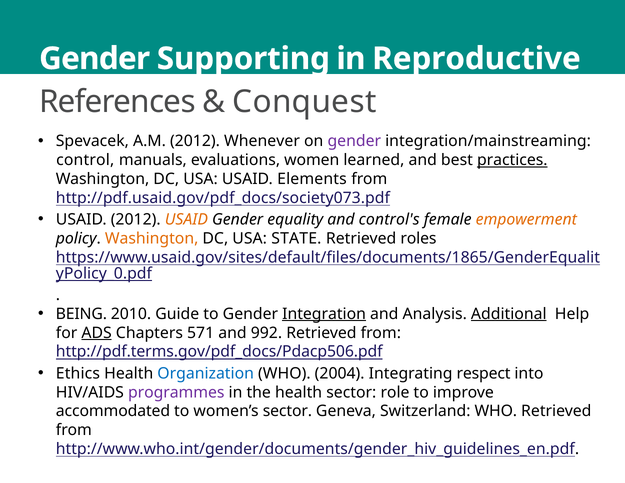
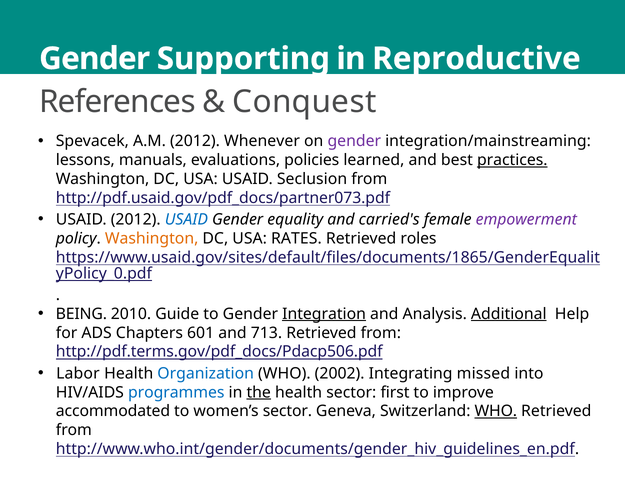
control: control -> lessons
women: women -> policies
Elements: Elements -> Seclusion
http://pdf.usaid.gov/pdf_docs/society073.pdf: http://pdf.usaid.gov/pdf_docs/society073.pdf -> http://pdf.usaid.gov/pdf_docs/partner073.pdf
USAID at (186, 220) colour: orange -> blue
control's: control's -> carried's
empowerment colour: orange -> purple
STATE: STATE -> RATES
ADS underline: present -> none
571: 571 -> 601
992: 992 -> 713
Ethics: Ethics -> Labor
2004: 2004 -> 2002
respect: respect -> missed
programmes colour: purple -> blue
the underline: none -> present
role: role -> first
WHO at (496, 411) underline: none -> present
